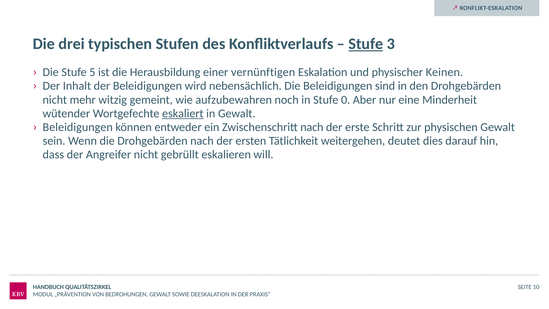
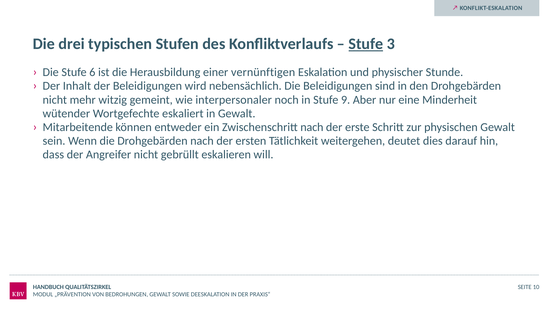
5: 5 -> 6
Keinen: Keinen -> Stunde
aufzubewahren: aufzubewahren -> interpersonaler
0: 0 -> 9
eskaliert underline: present -> none
Beleidigungen at (78, 127): Beleidigungen -> Mitarbeitende
